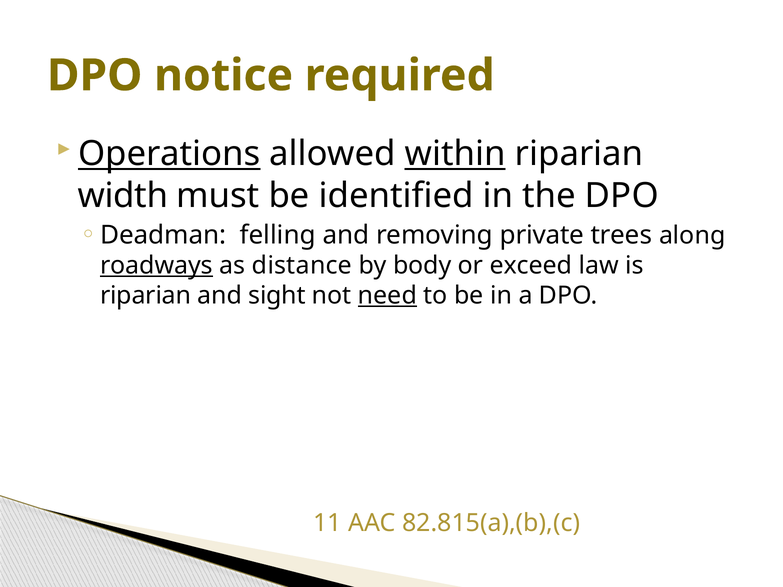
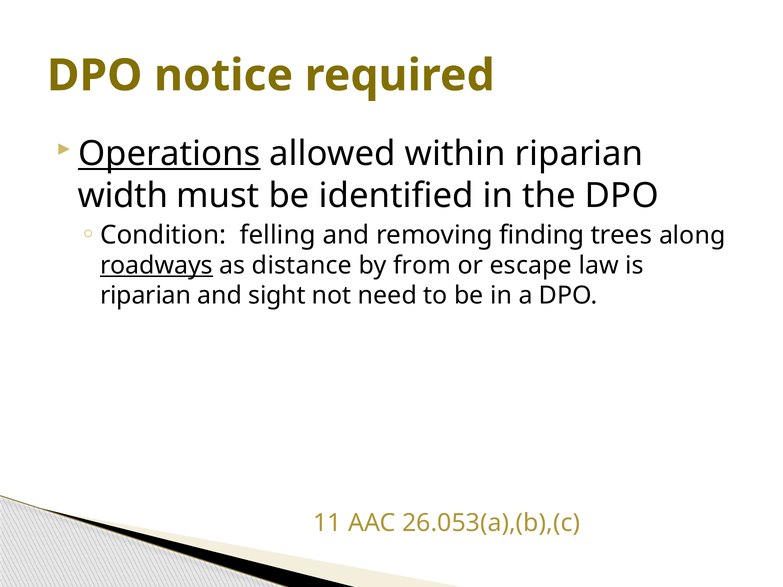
within underline: present -> none
Deadman: Deadman -> Condition
private: private -> finding
body: body -> from
exceed: exceed -> escape
need underline: present -> none
82.815(a),(b),(c: 82.815(a),(b),(c -> 26.053(a),(b),(c
